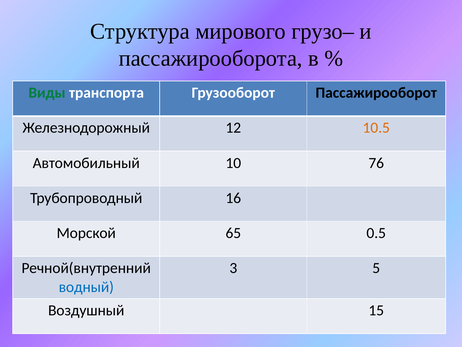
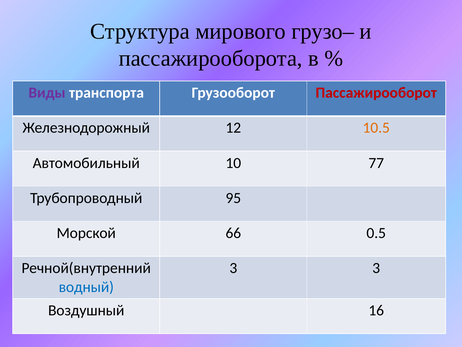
Виды colour: green -> purple
Пассажирооборот colour: black -> red
76: 76 -> 77
16: 16 -> 95
65: 65 -> 66
3 5: 5 -> 3
15: 15 -> 16
